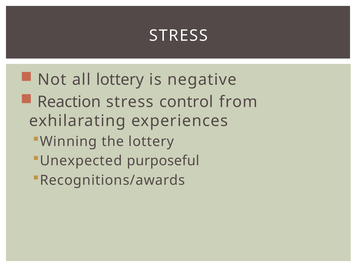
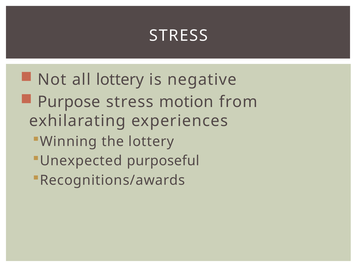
Reaction: Reaction -> Purpose
control: control -> motion
